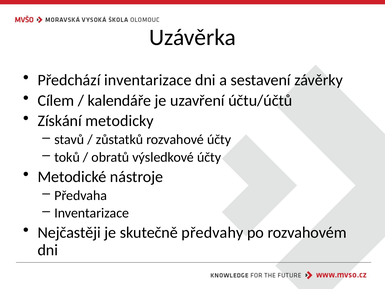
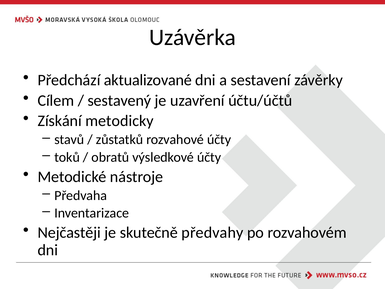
Předchází inventarizace: inventarizace -> aktualizované
kalendáře: kalendáře -> sestavený
